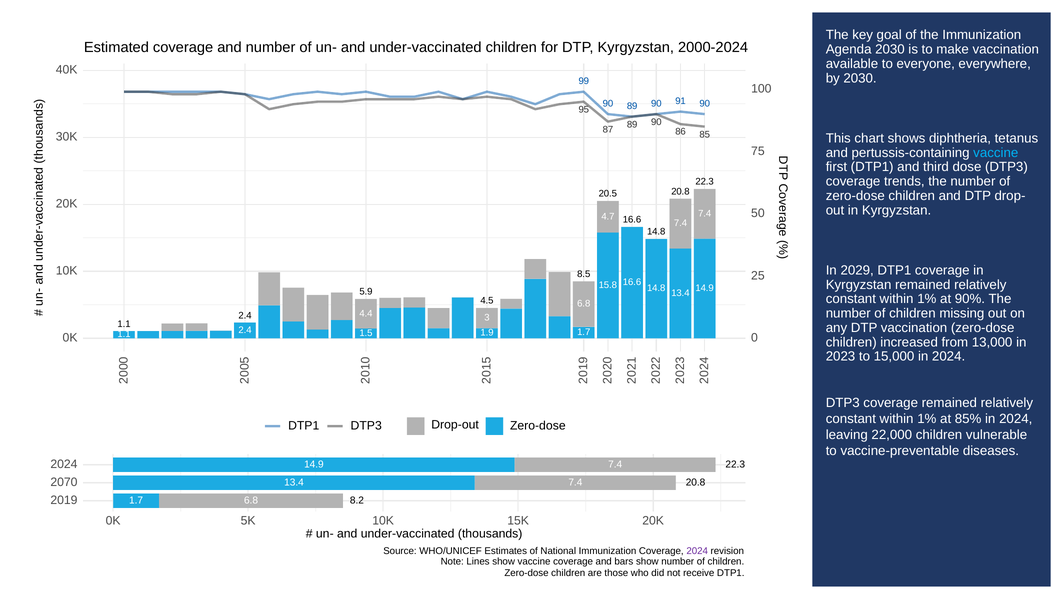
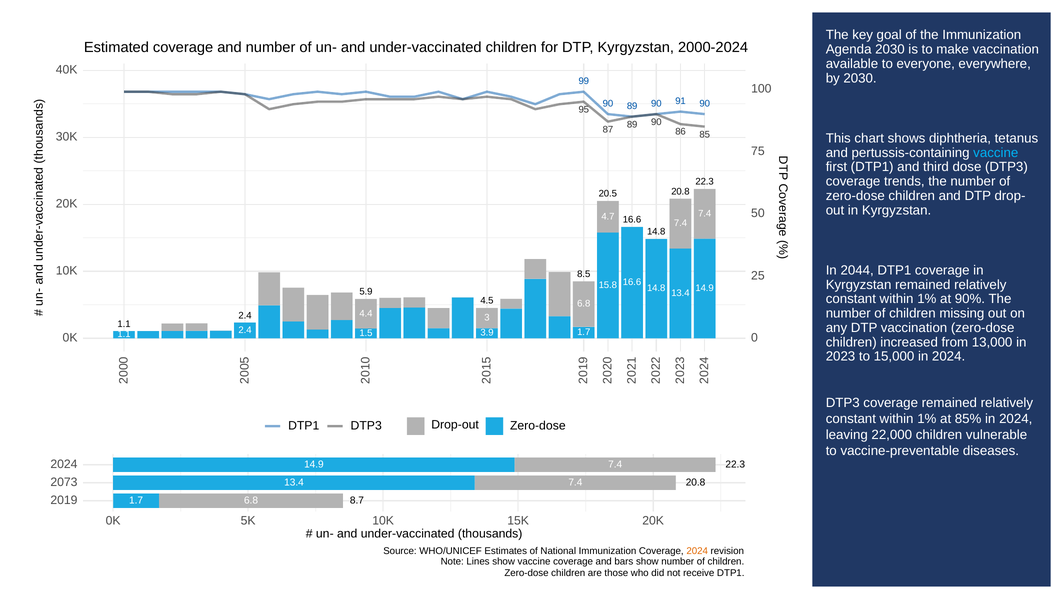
2029: 2029 -> 2044
1.9: 1.9 -> 3.9
2070: 2070 -> 2073
8.2: 8.2 -> 8.7
2024 at (697, 550) colour: purple -> orange
